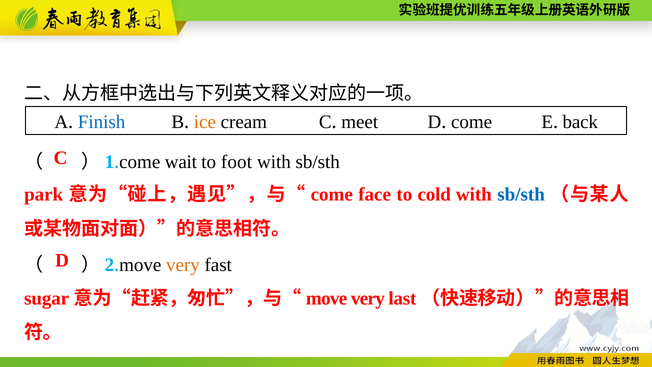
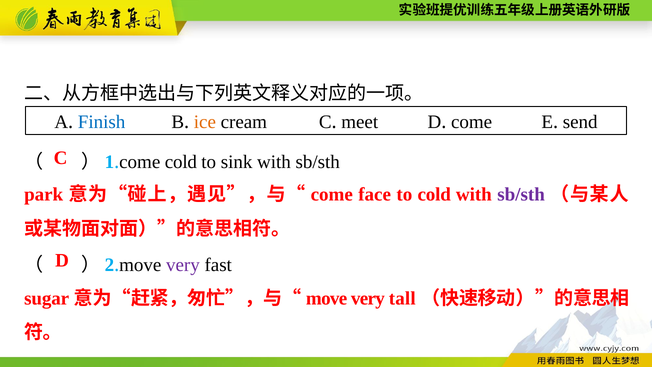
back: back -> send
wait at (181, 162): wait -> cold
foot: foot -> sink
sb/sth at (521, 194) colour: blue -> purple
very at (183, 265) colour: orange -> purple
last: last -> tall
